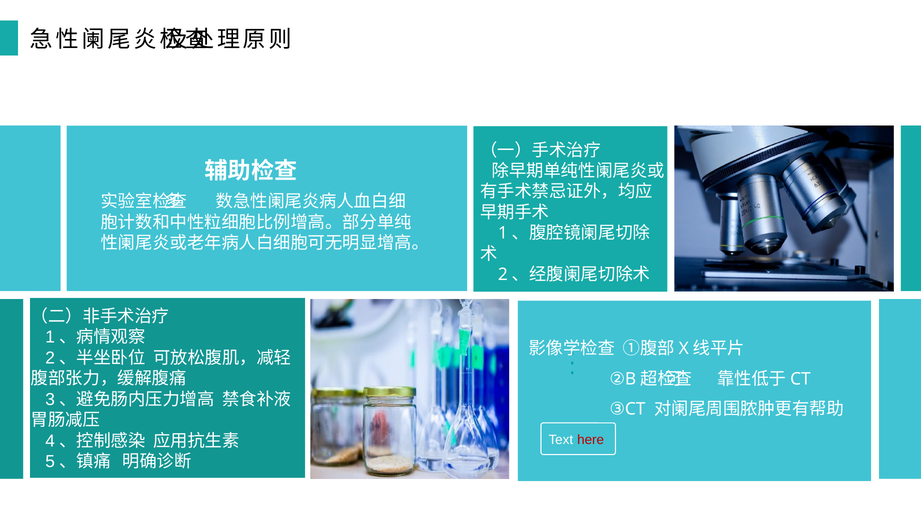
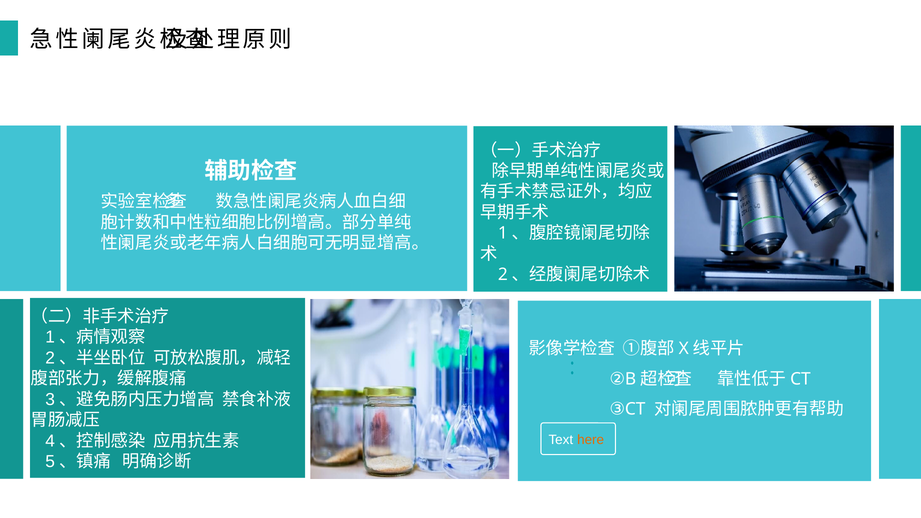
here colour: red -> orange
